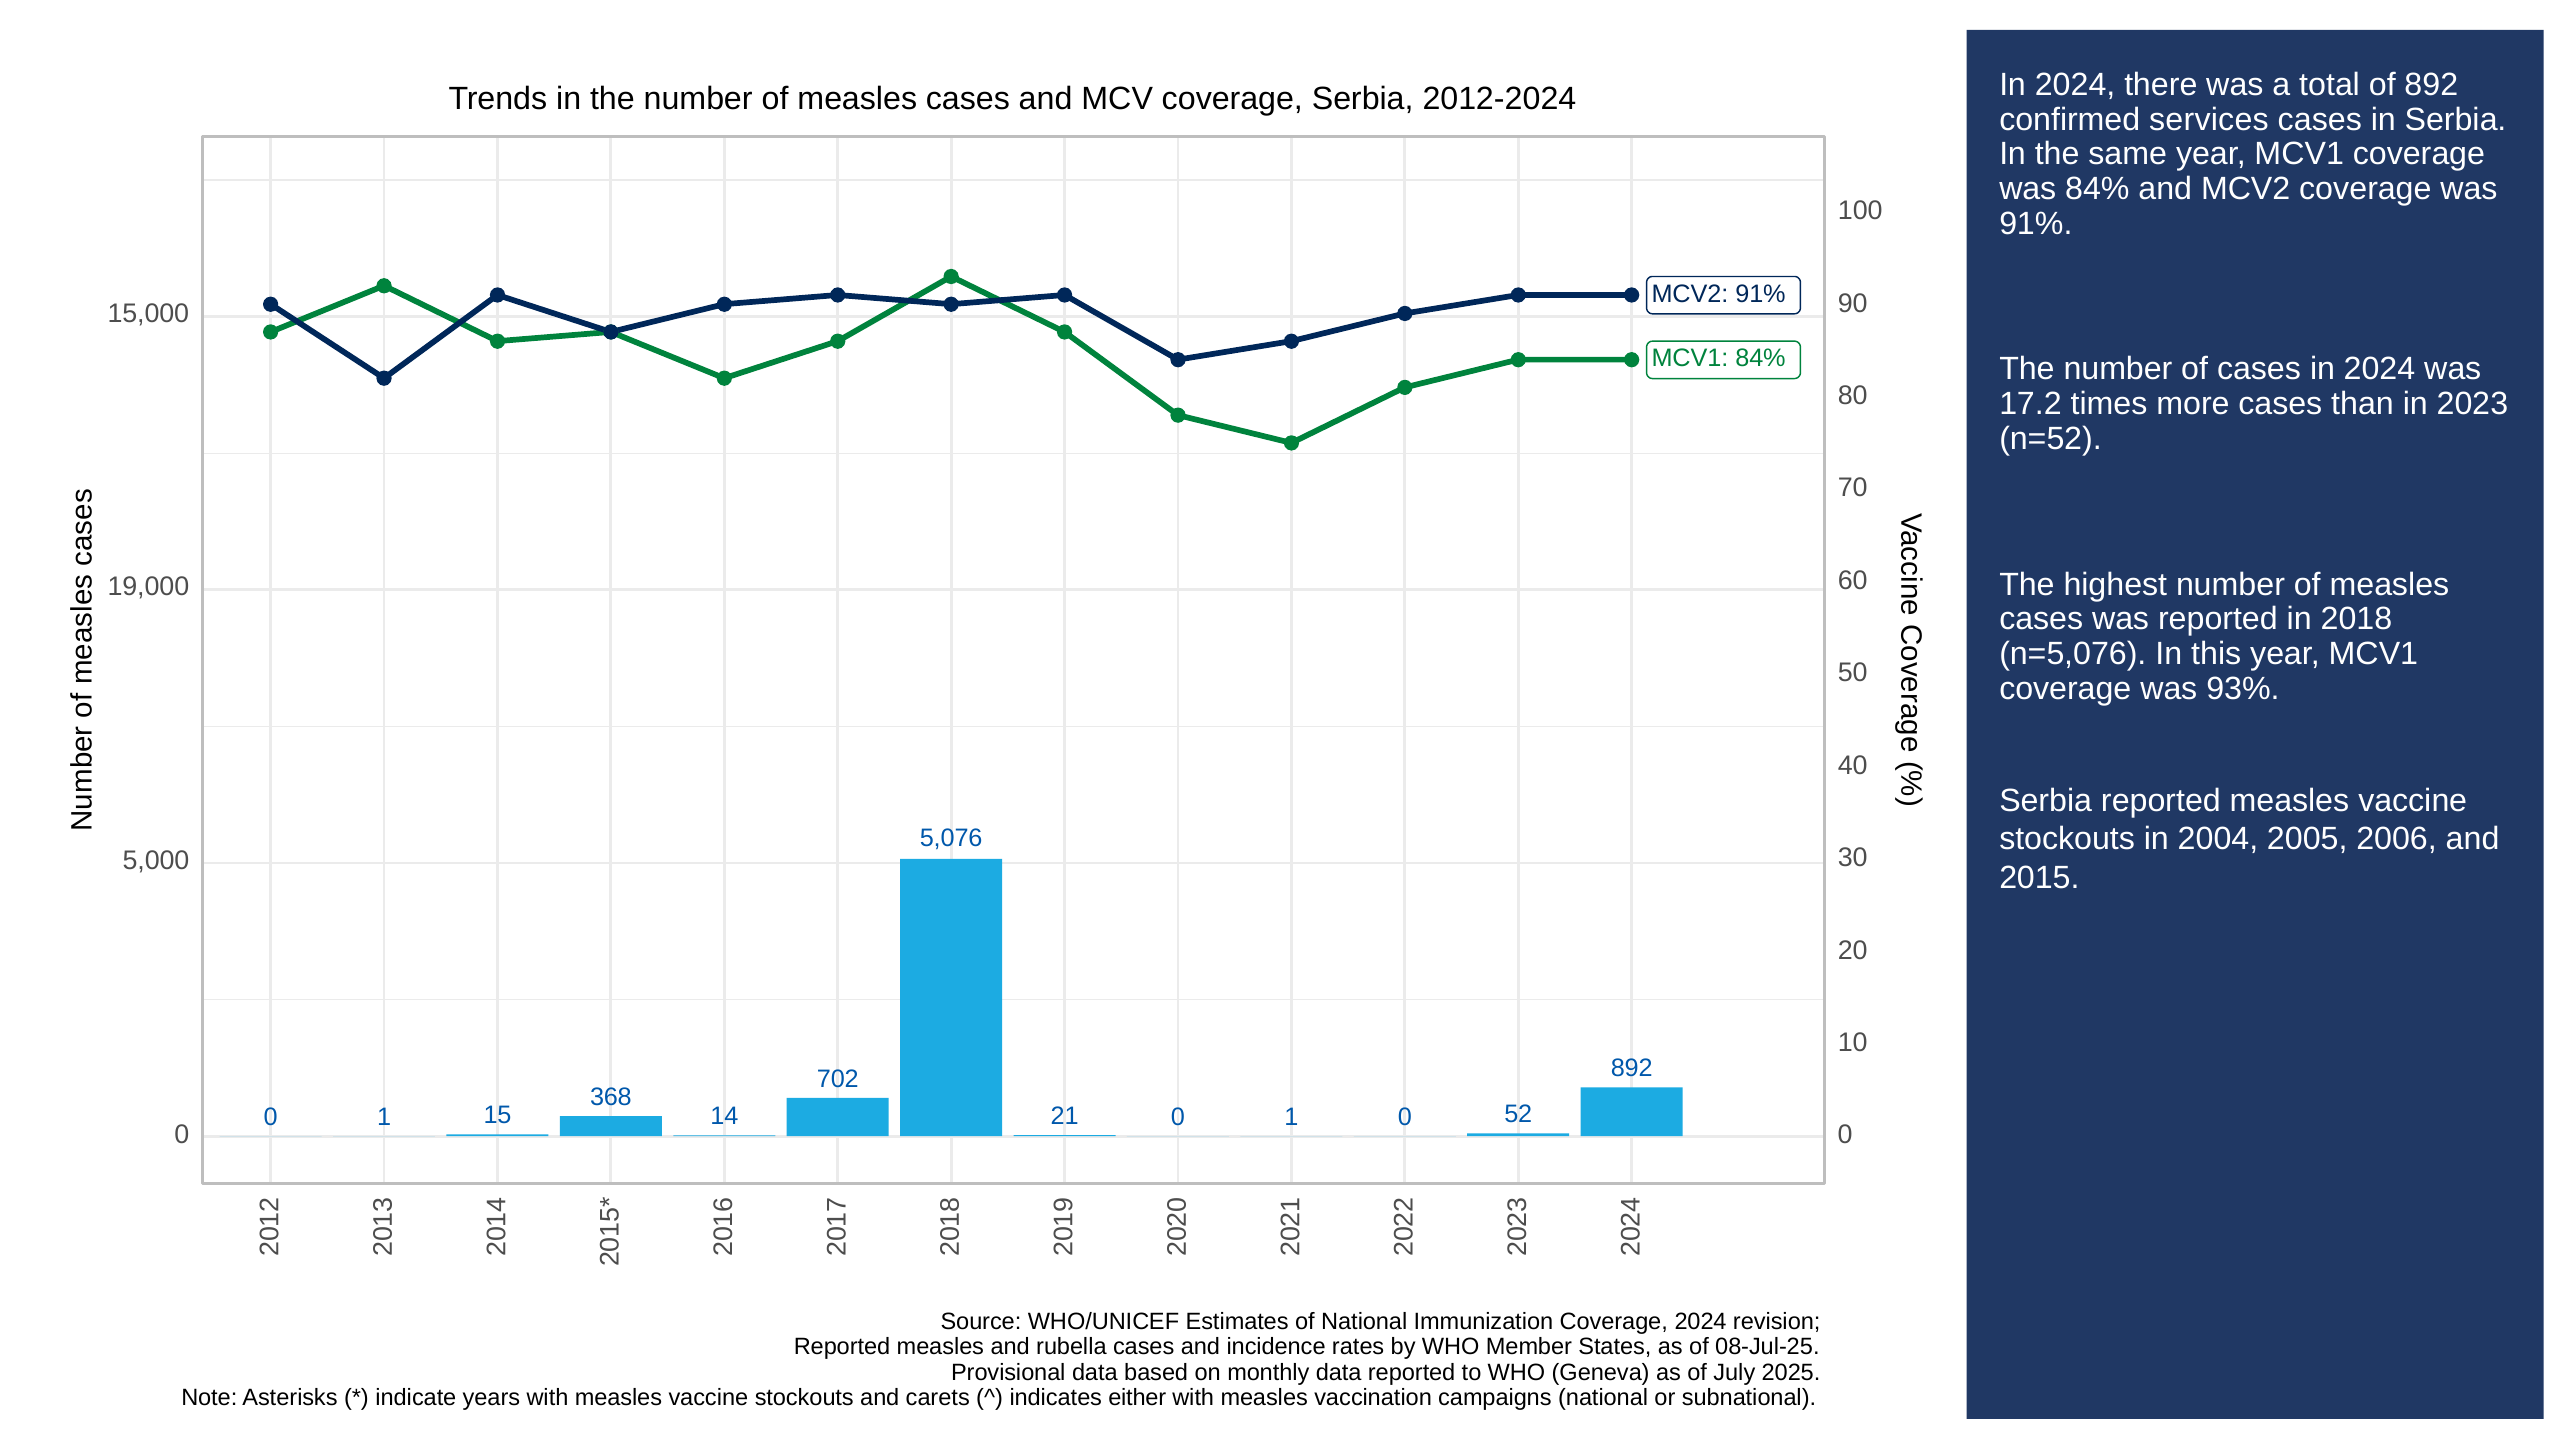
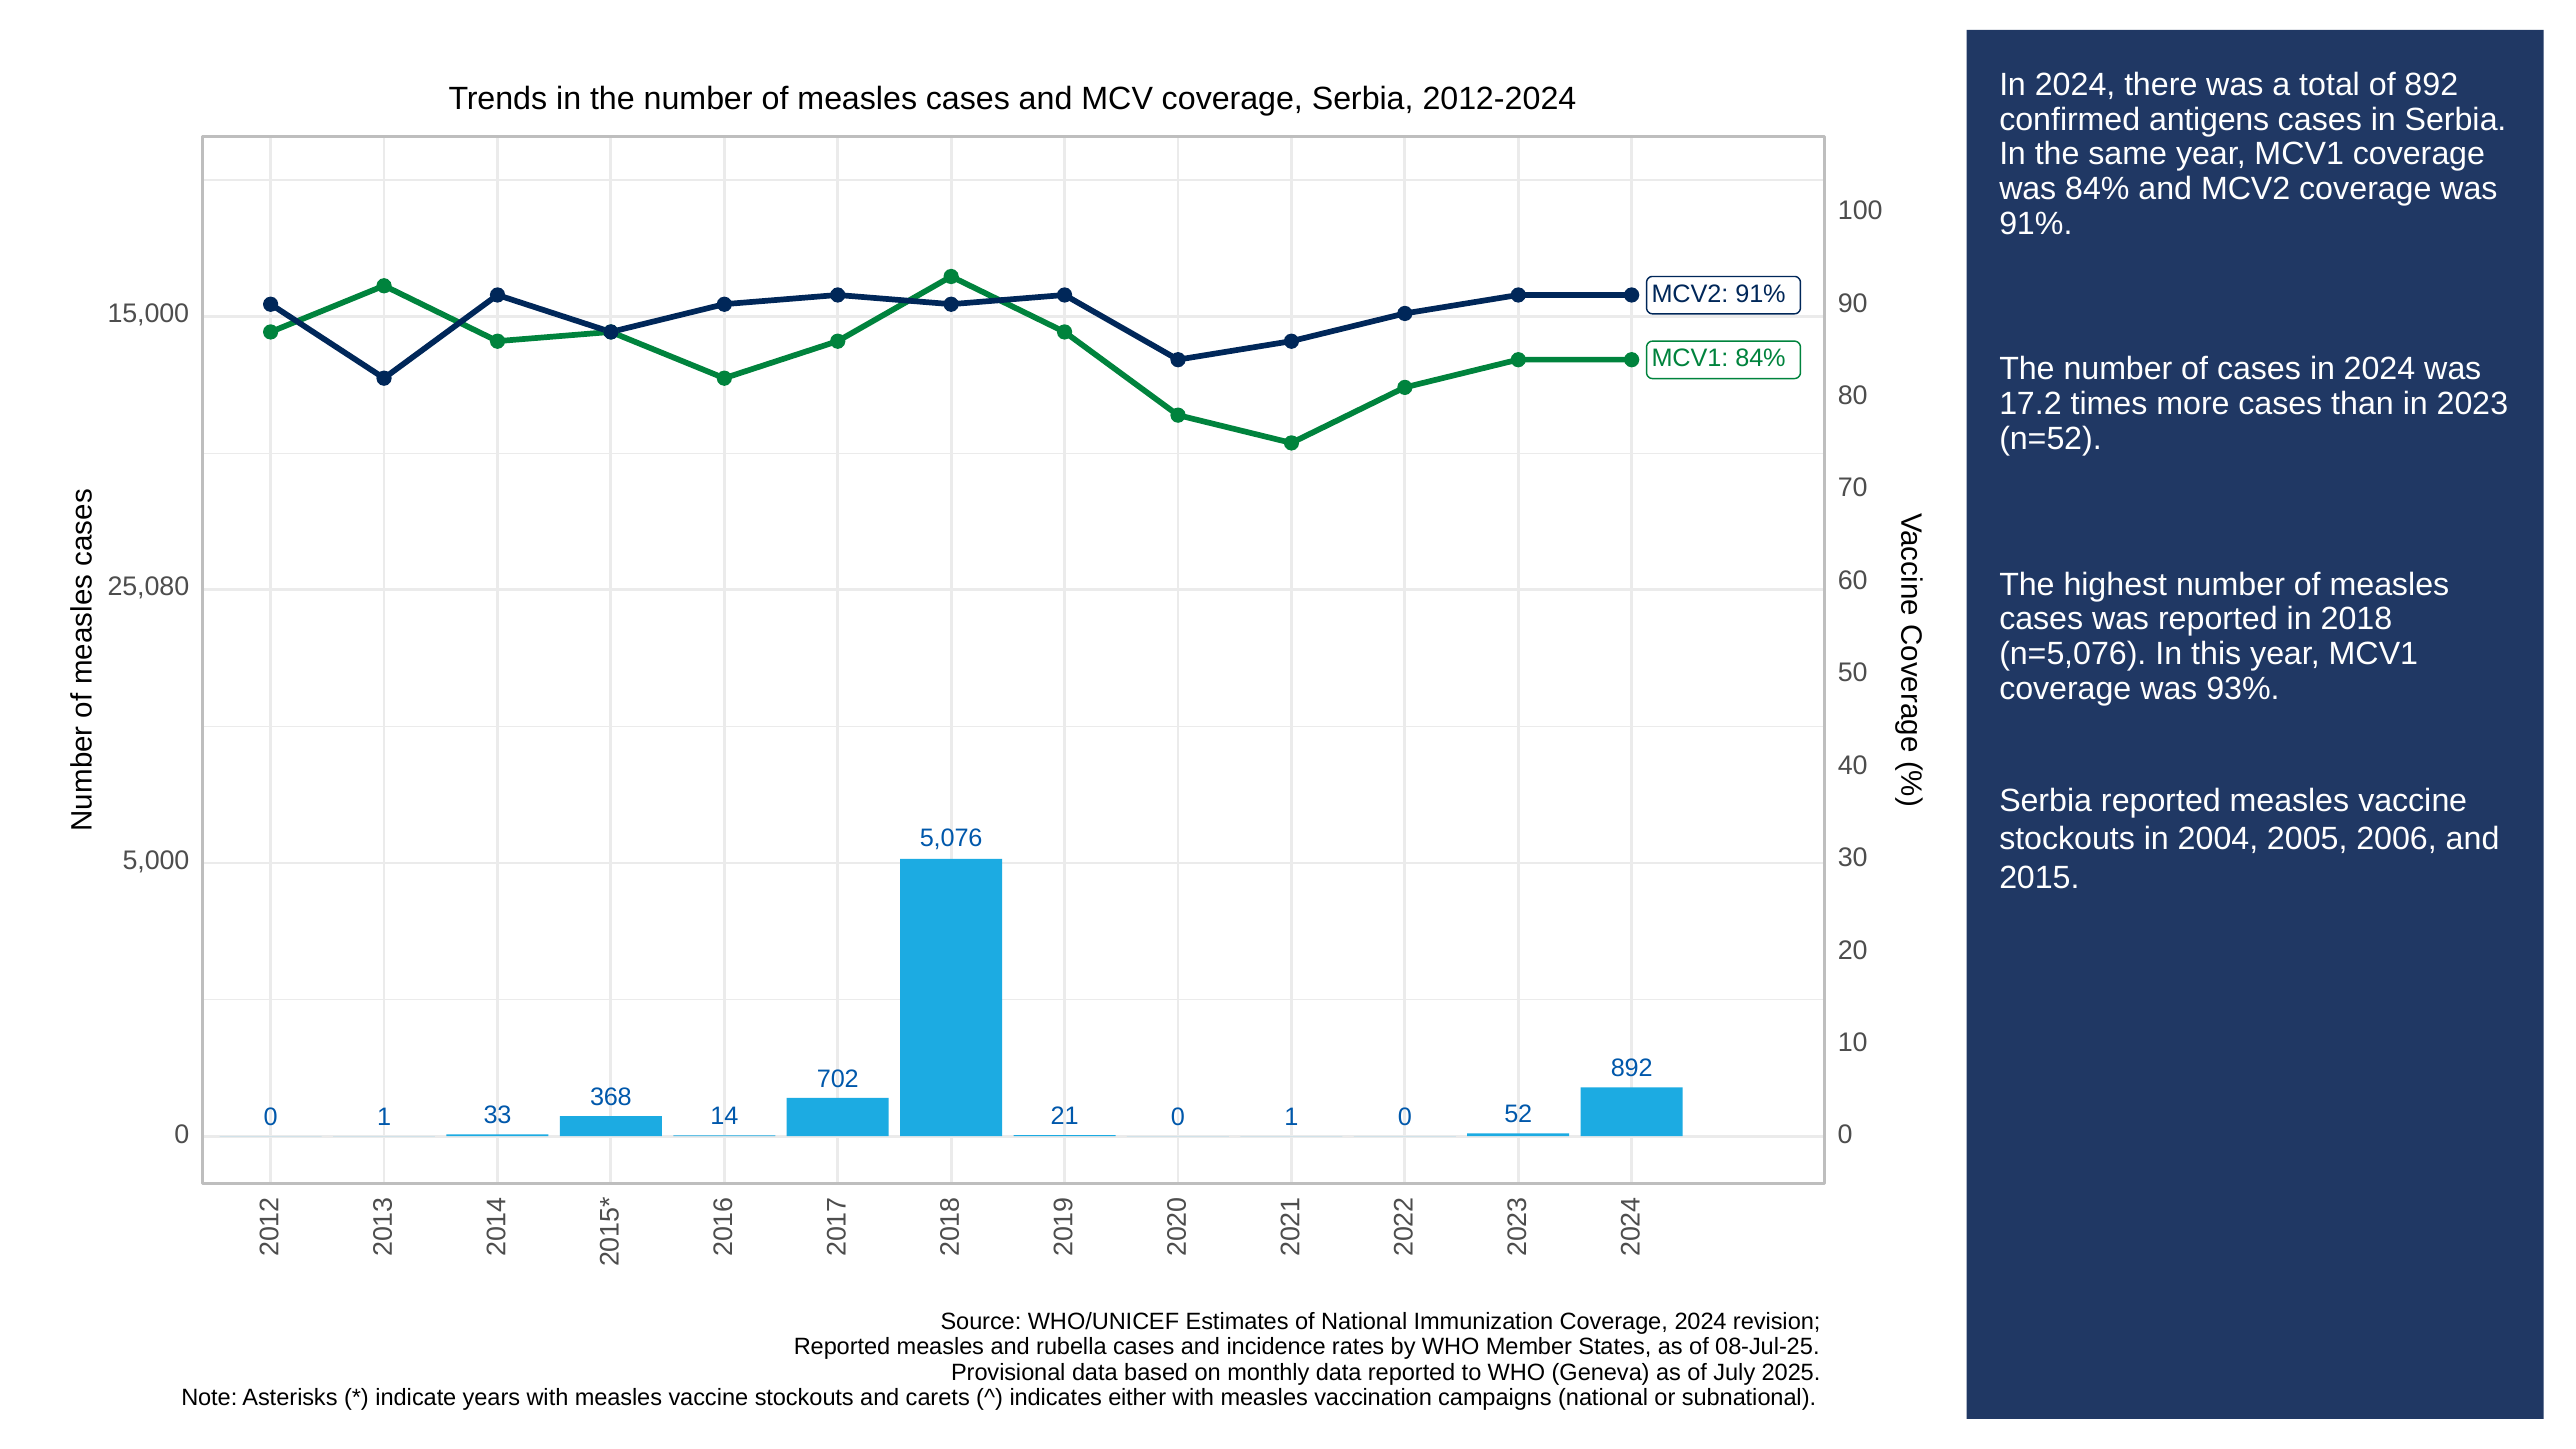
services: services -> antigens
19,000: 19,000 -> 25,080
15: 15 -> 33
